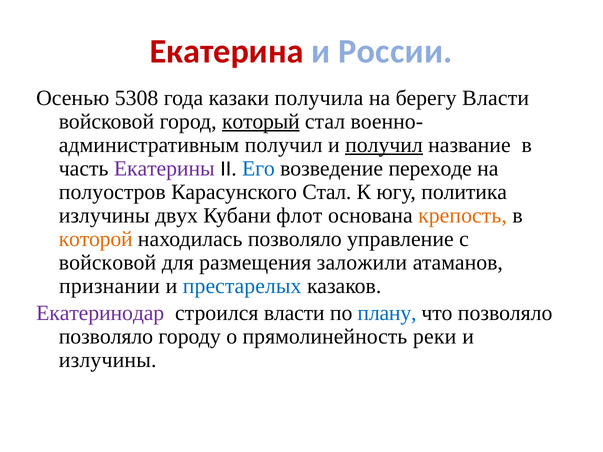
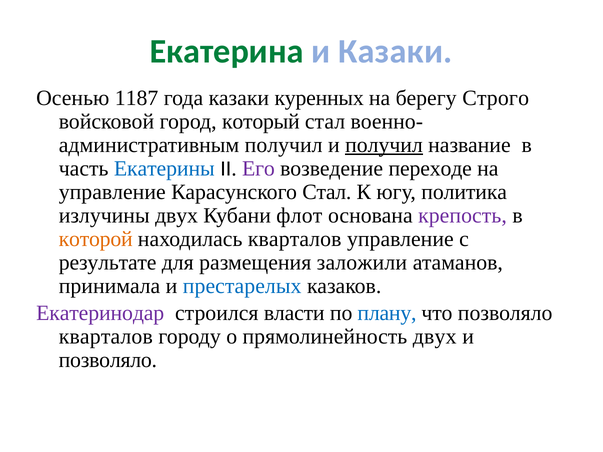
Екатерина colour: red -> green
и России: России -> Казаки
5308: 5308 -> 1187
получила: получила -> куренных
берегу Власти: Власти -> Строго
который underline: present -> none
Екатерины colour: purple -> blue
Его colour: blue -> purple
полуостров at (112, 192): полуостров -> управление
крепость colour: orange -> purple
находилась позволяло: позволяло -> кварталов
войсковой at (108, 263): войсковой -> результате
признании: признании -> принимала
позволяло at (106, 337): позволяло -> кварталов
прямолинейность реки: реки -> двух
излучины at (108, 360): излучины -> позволяло
